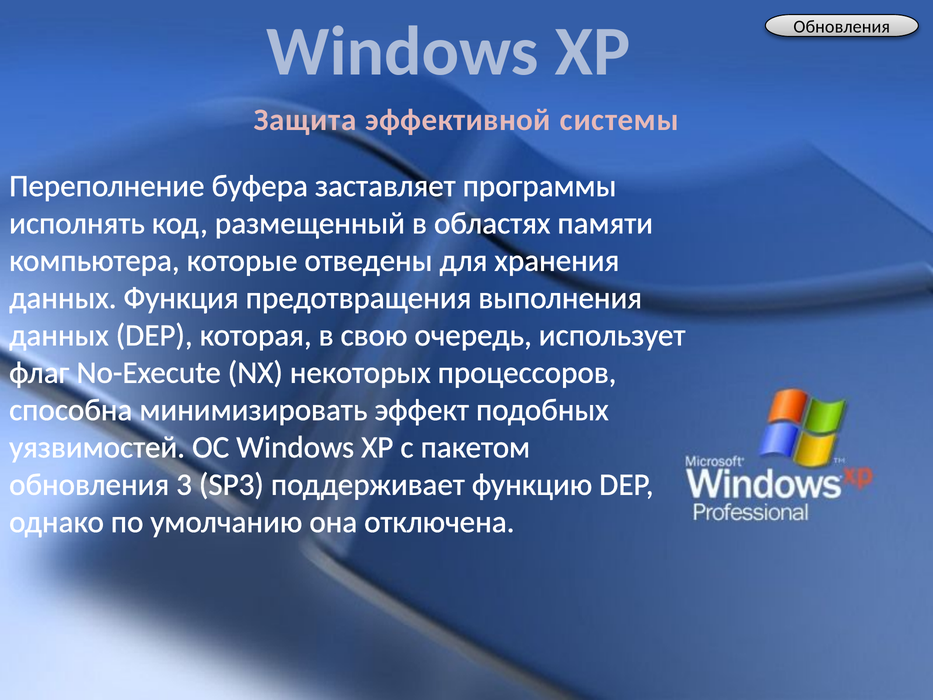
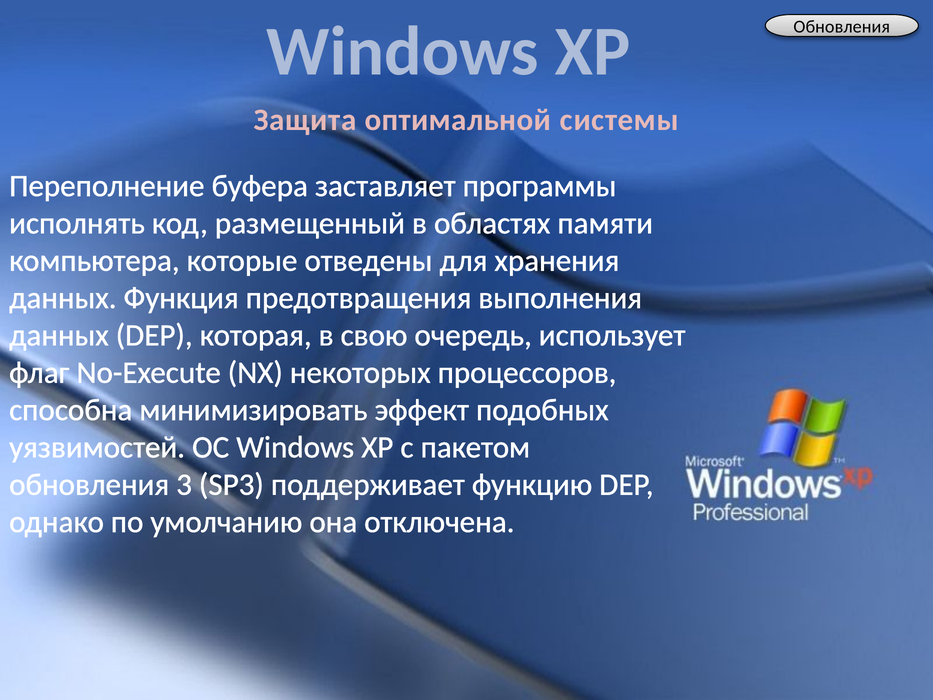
эффективной: эффективной -> оптимальной
